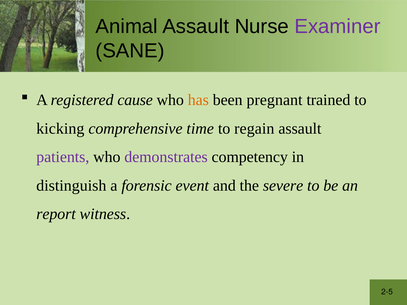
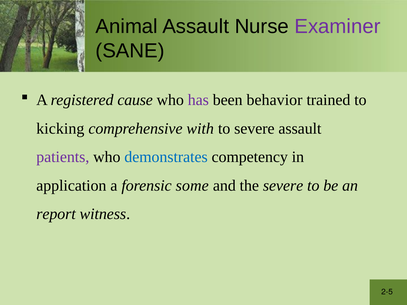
has colour: orange -> purple
pregnant: pregnant -> behavior
time: time -> with
to regain: regain -> severe
demonstrates colour: purple -> blue
distinguish: distinguish -> application
event: event -> some
